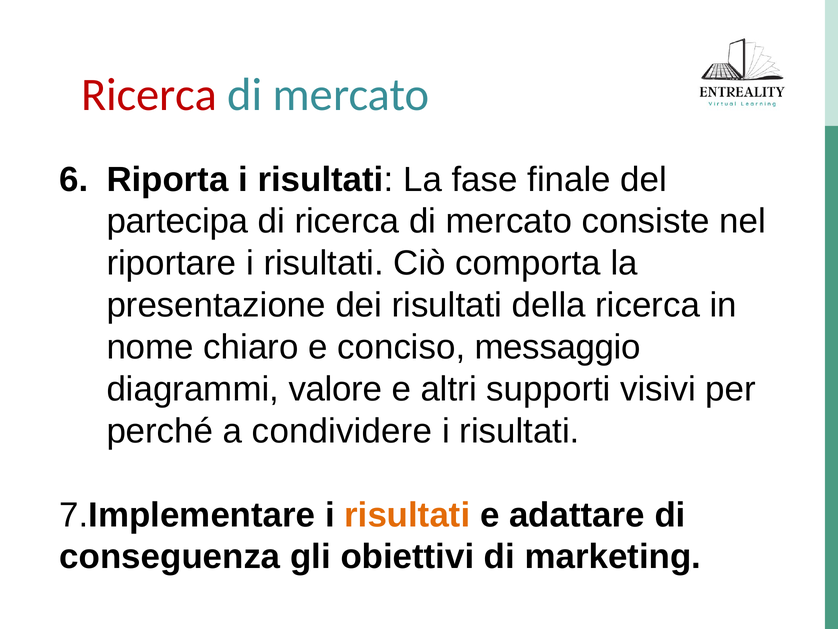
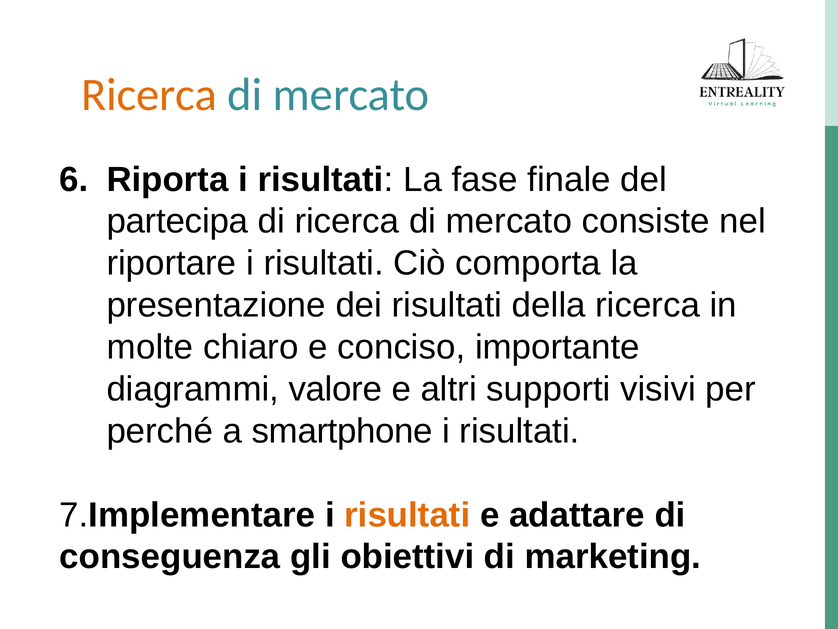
Ricerca at (149, 95) colour: red -> orange
nome: nome -> molte
messaggio: messaggio -> importante
condividere: condividere -> smartphone
